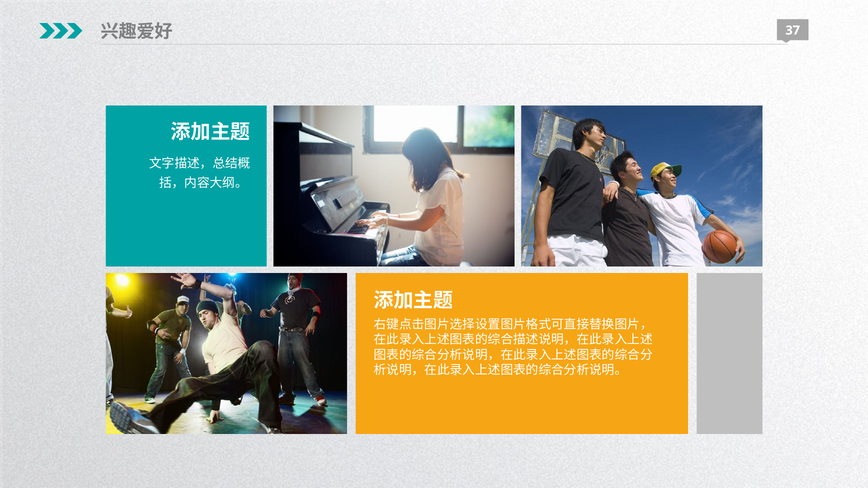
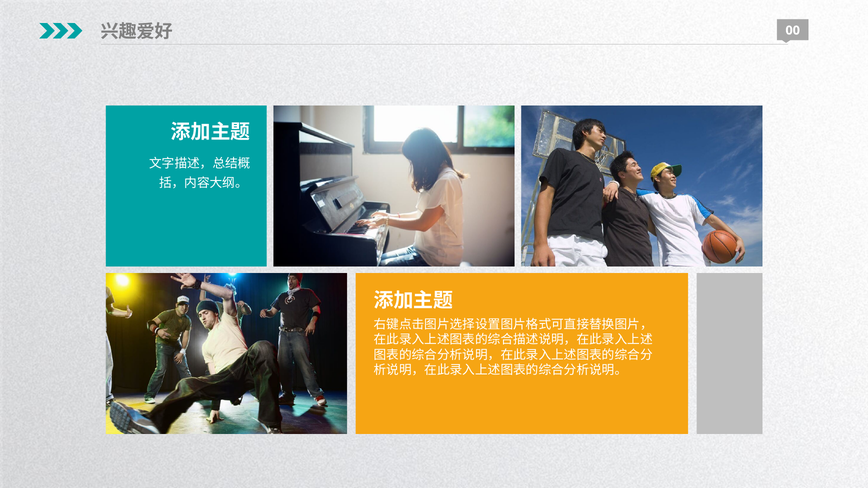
37: 37 -> 00
